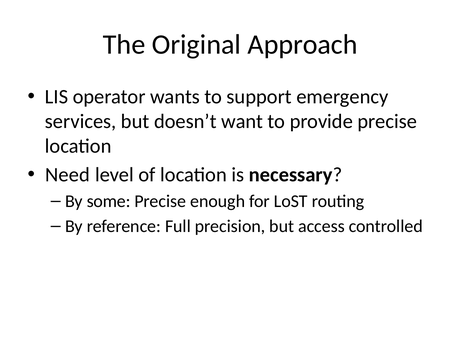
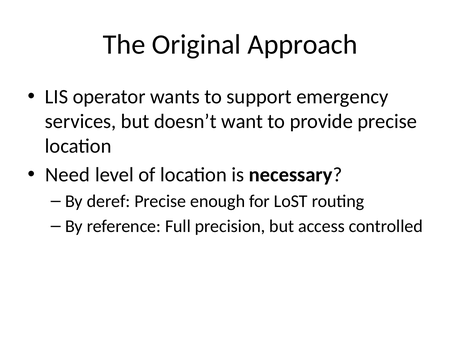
some: some -> deref
